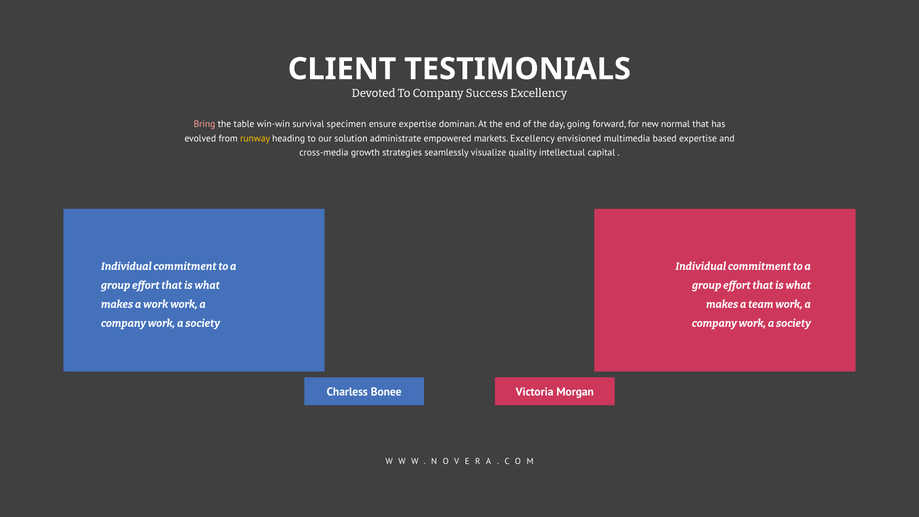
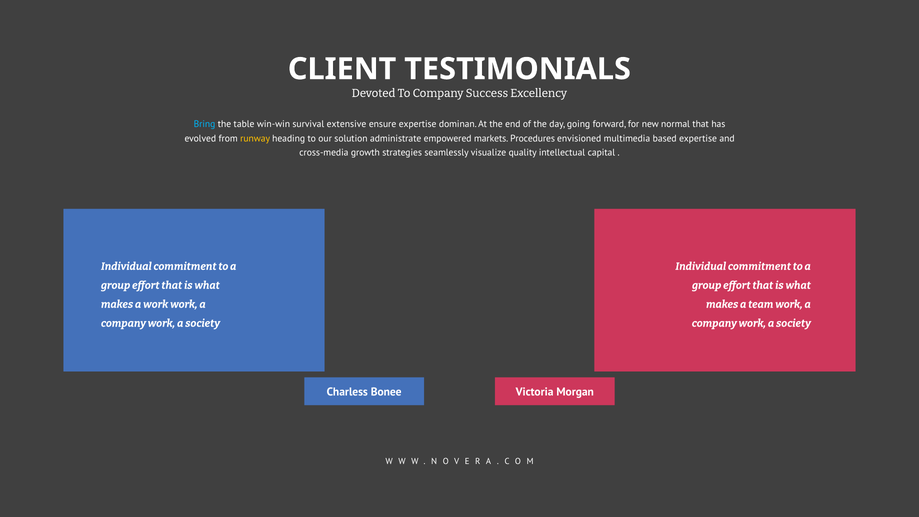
Bring colour: pink -> light blue
specimen: specimen -> extensive
markets Excellency: Excellency -> Procedures
